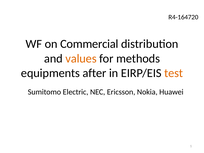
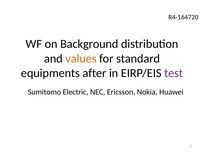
Commercial: Commercial -> Background
methods: methods -> standard
test colour: orange -> purple
